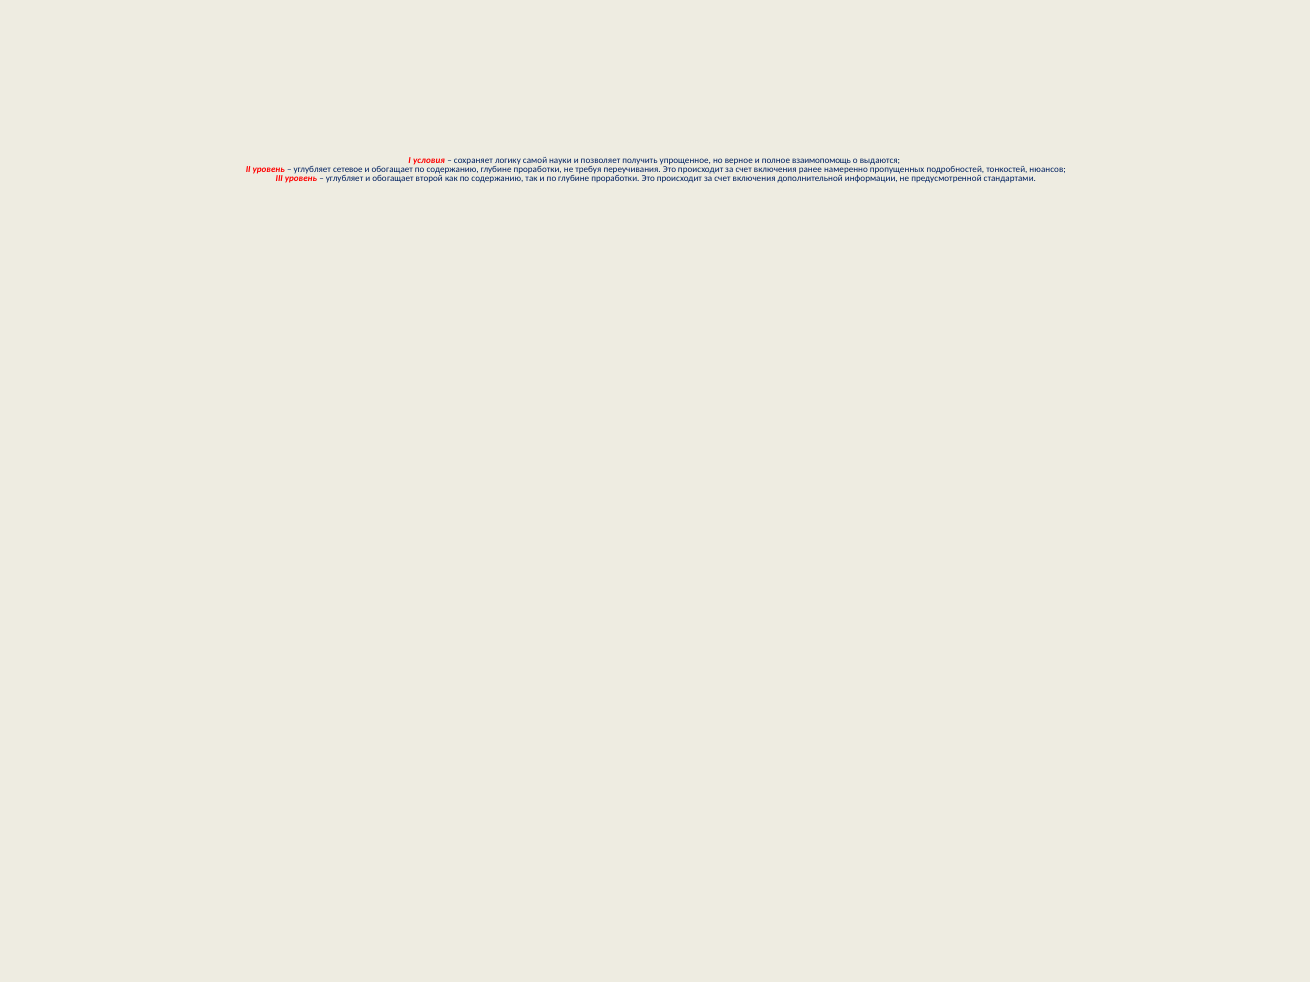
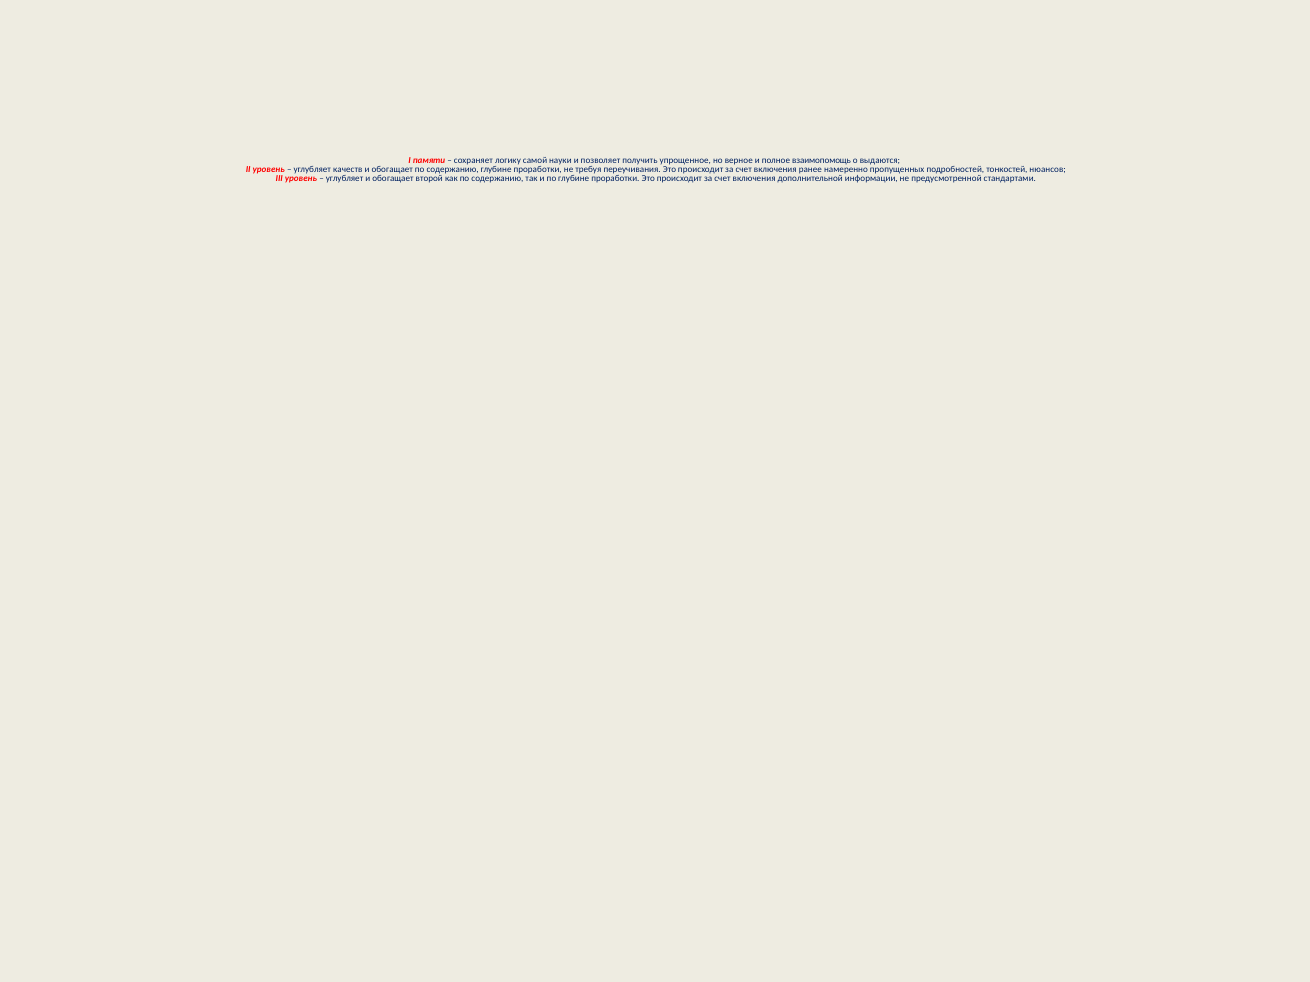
условия: условия -> памяти
сетевое: сетевое -> качеств
